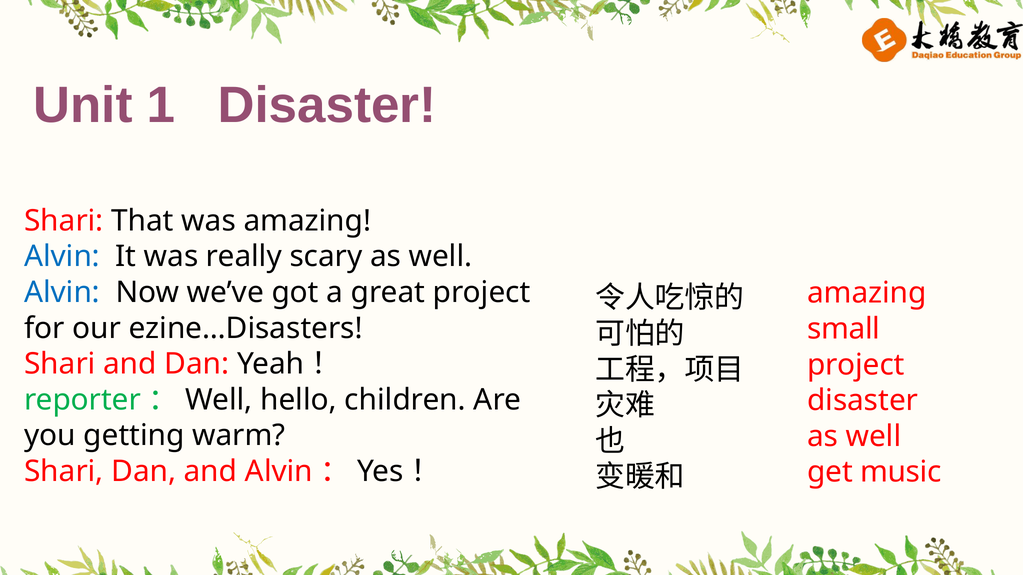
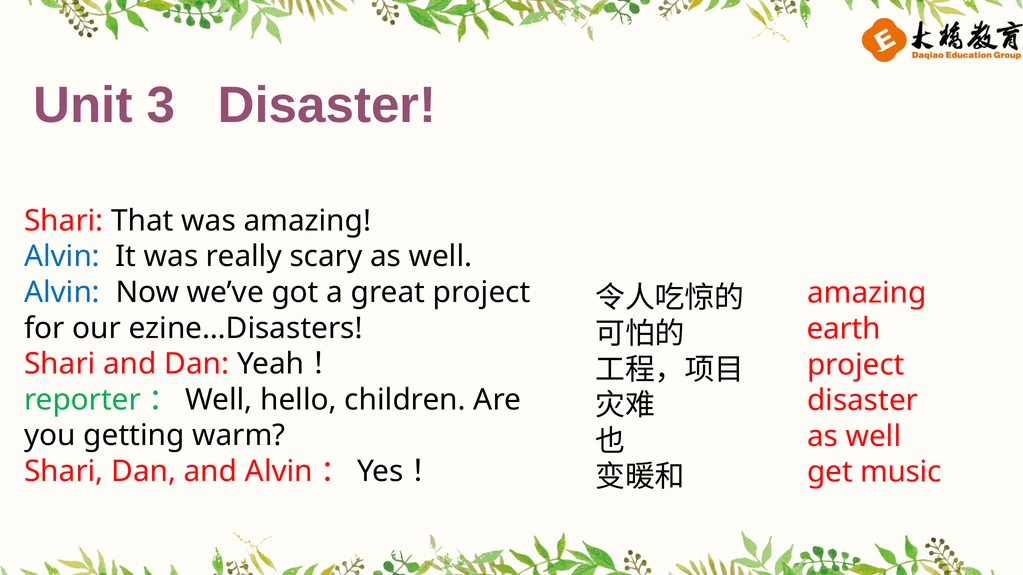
1: 1 -> 3
small: small -> earth
